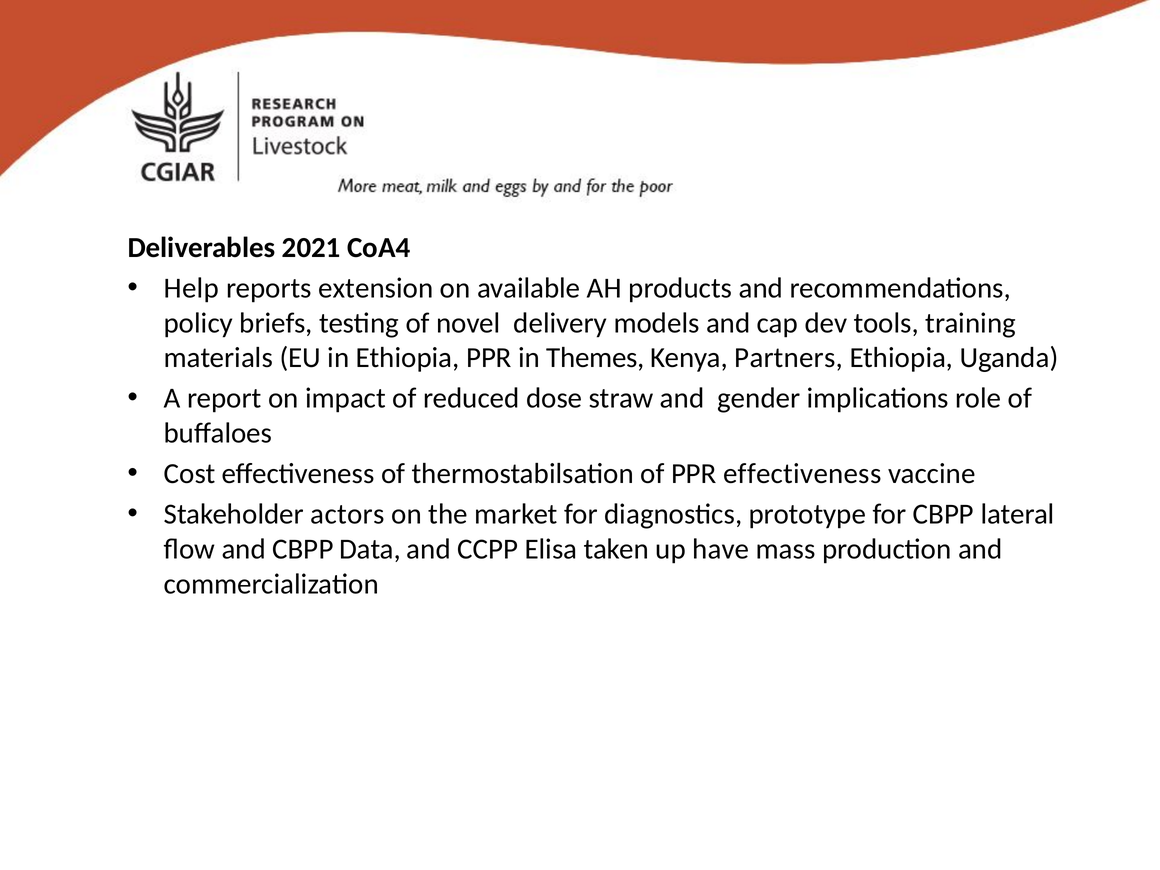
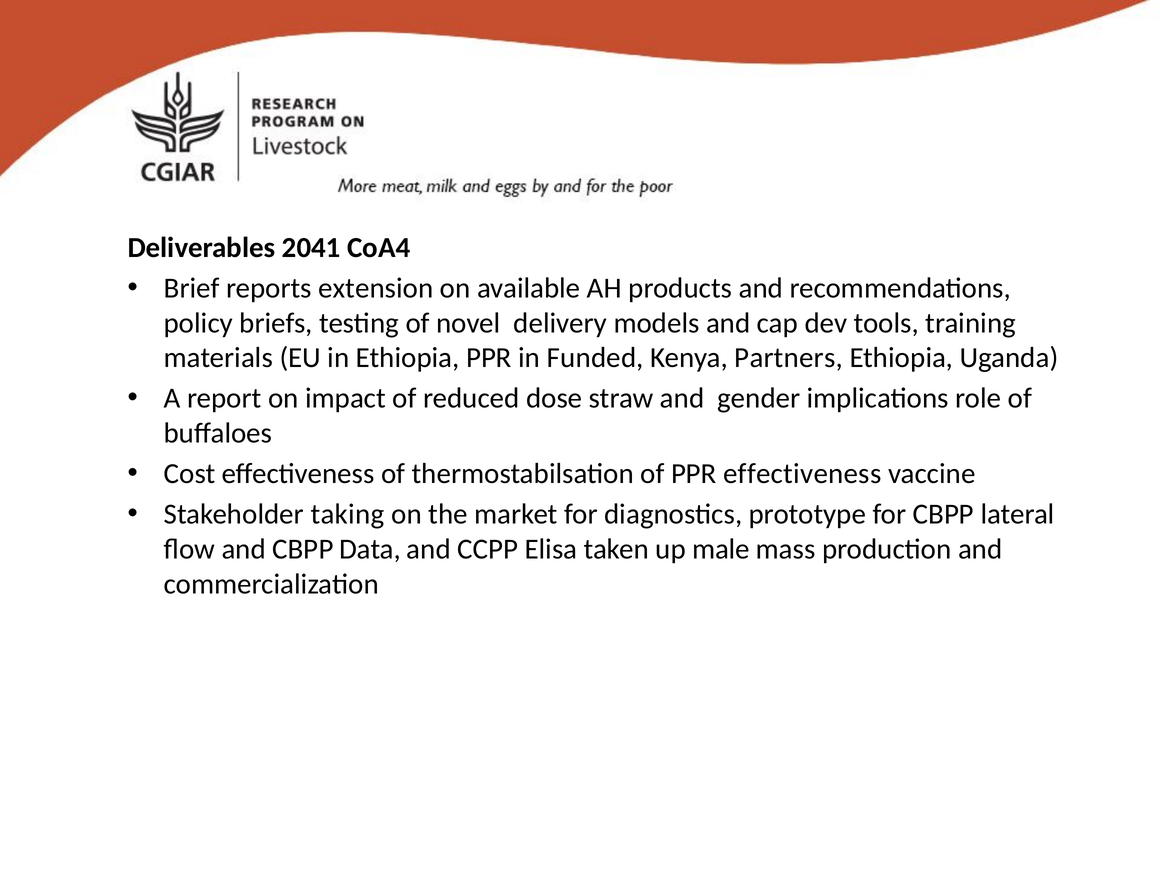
2021: 2021 -> 2041
Help: Help -> Brief
Themes: Themes -> Funded
actors: actors -> taking
have: have -> male
